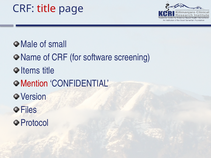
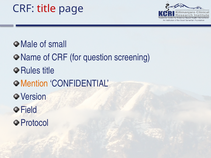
software: software -> question
Items: Items -> Rules
Mention colour: red -> orange
Files: Files -> Field
